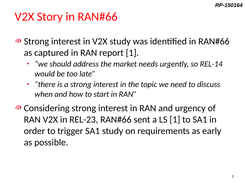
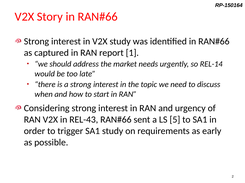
REL-23: REL-23 -> REL-43
LS 1: 1 -> 5
